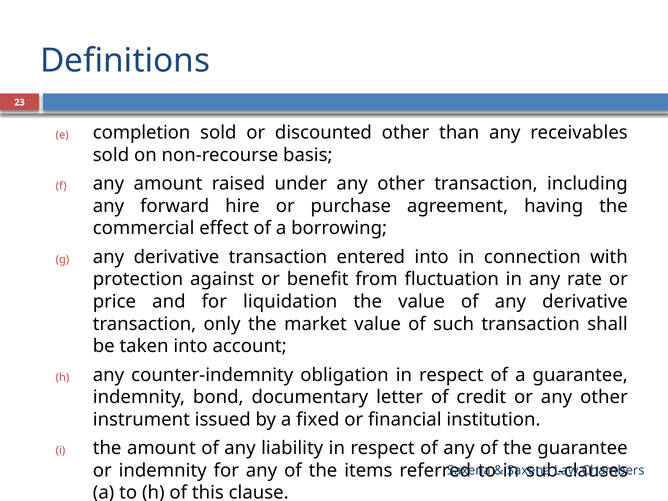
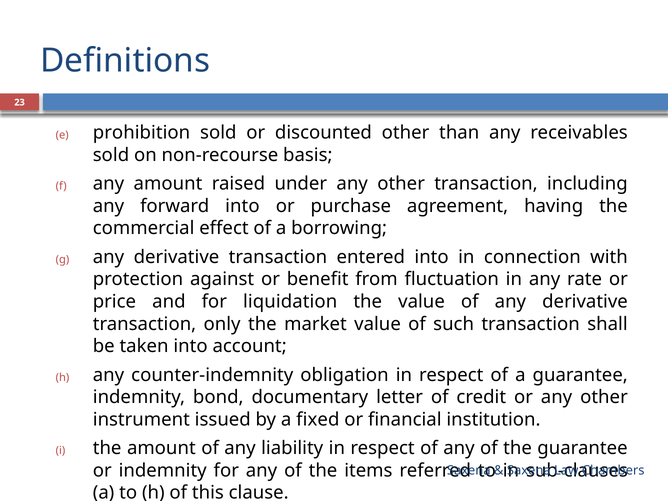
completion: completion -> prohibition
forward hire: hire -> into
